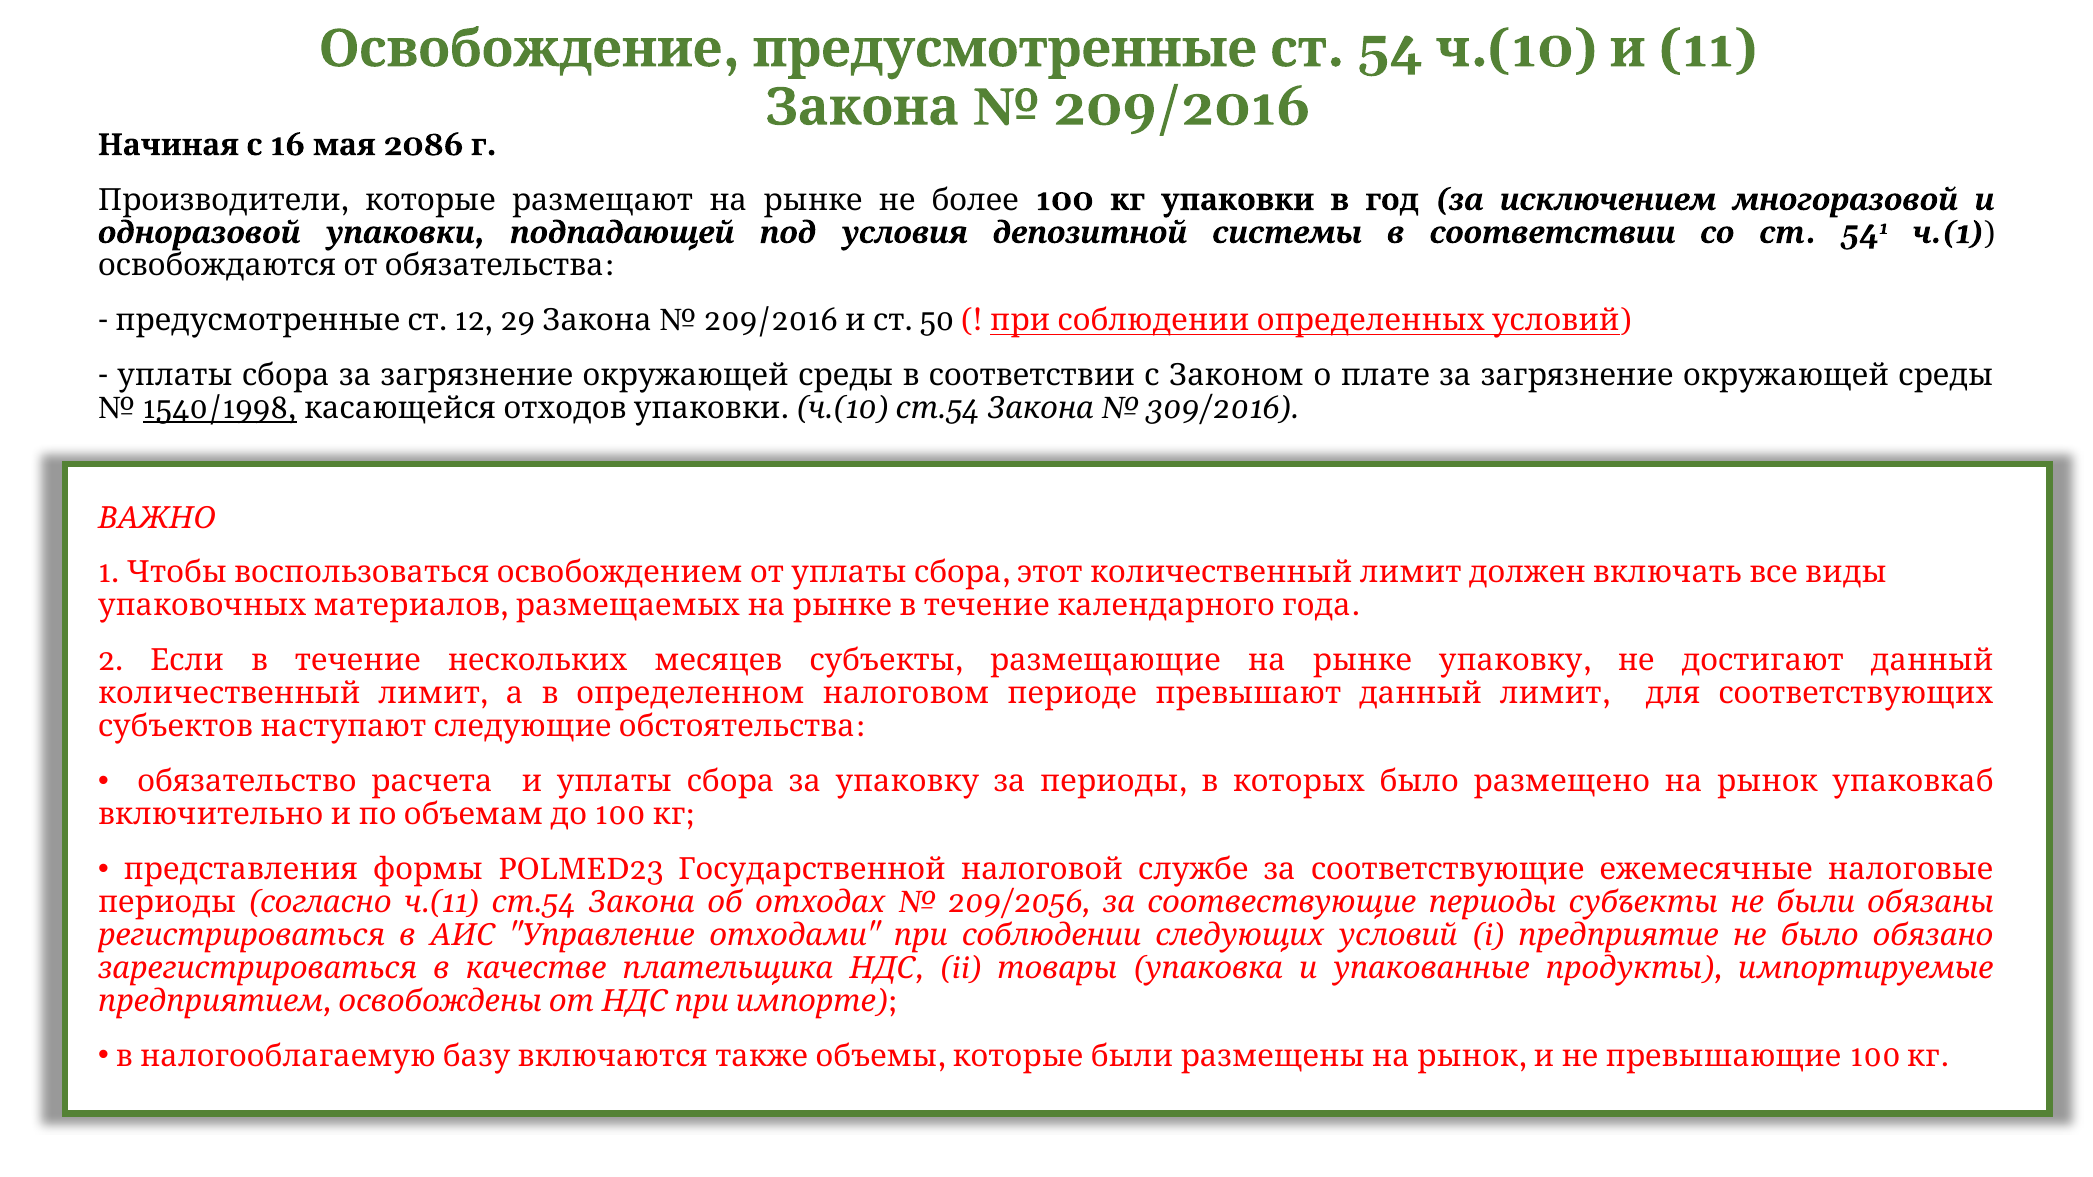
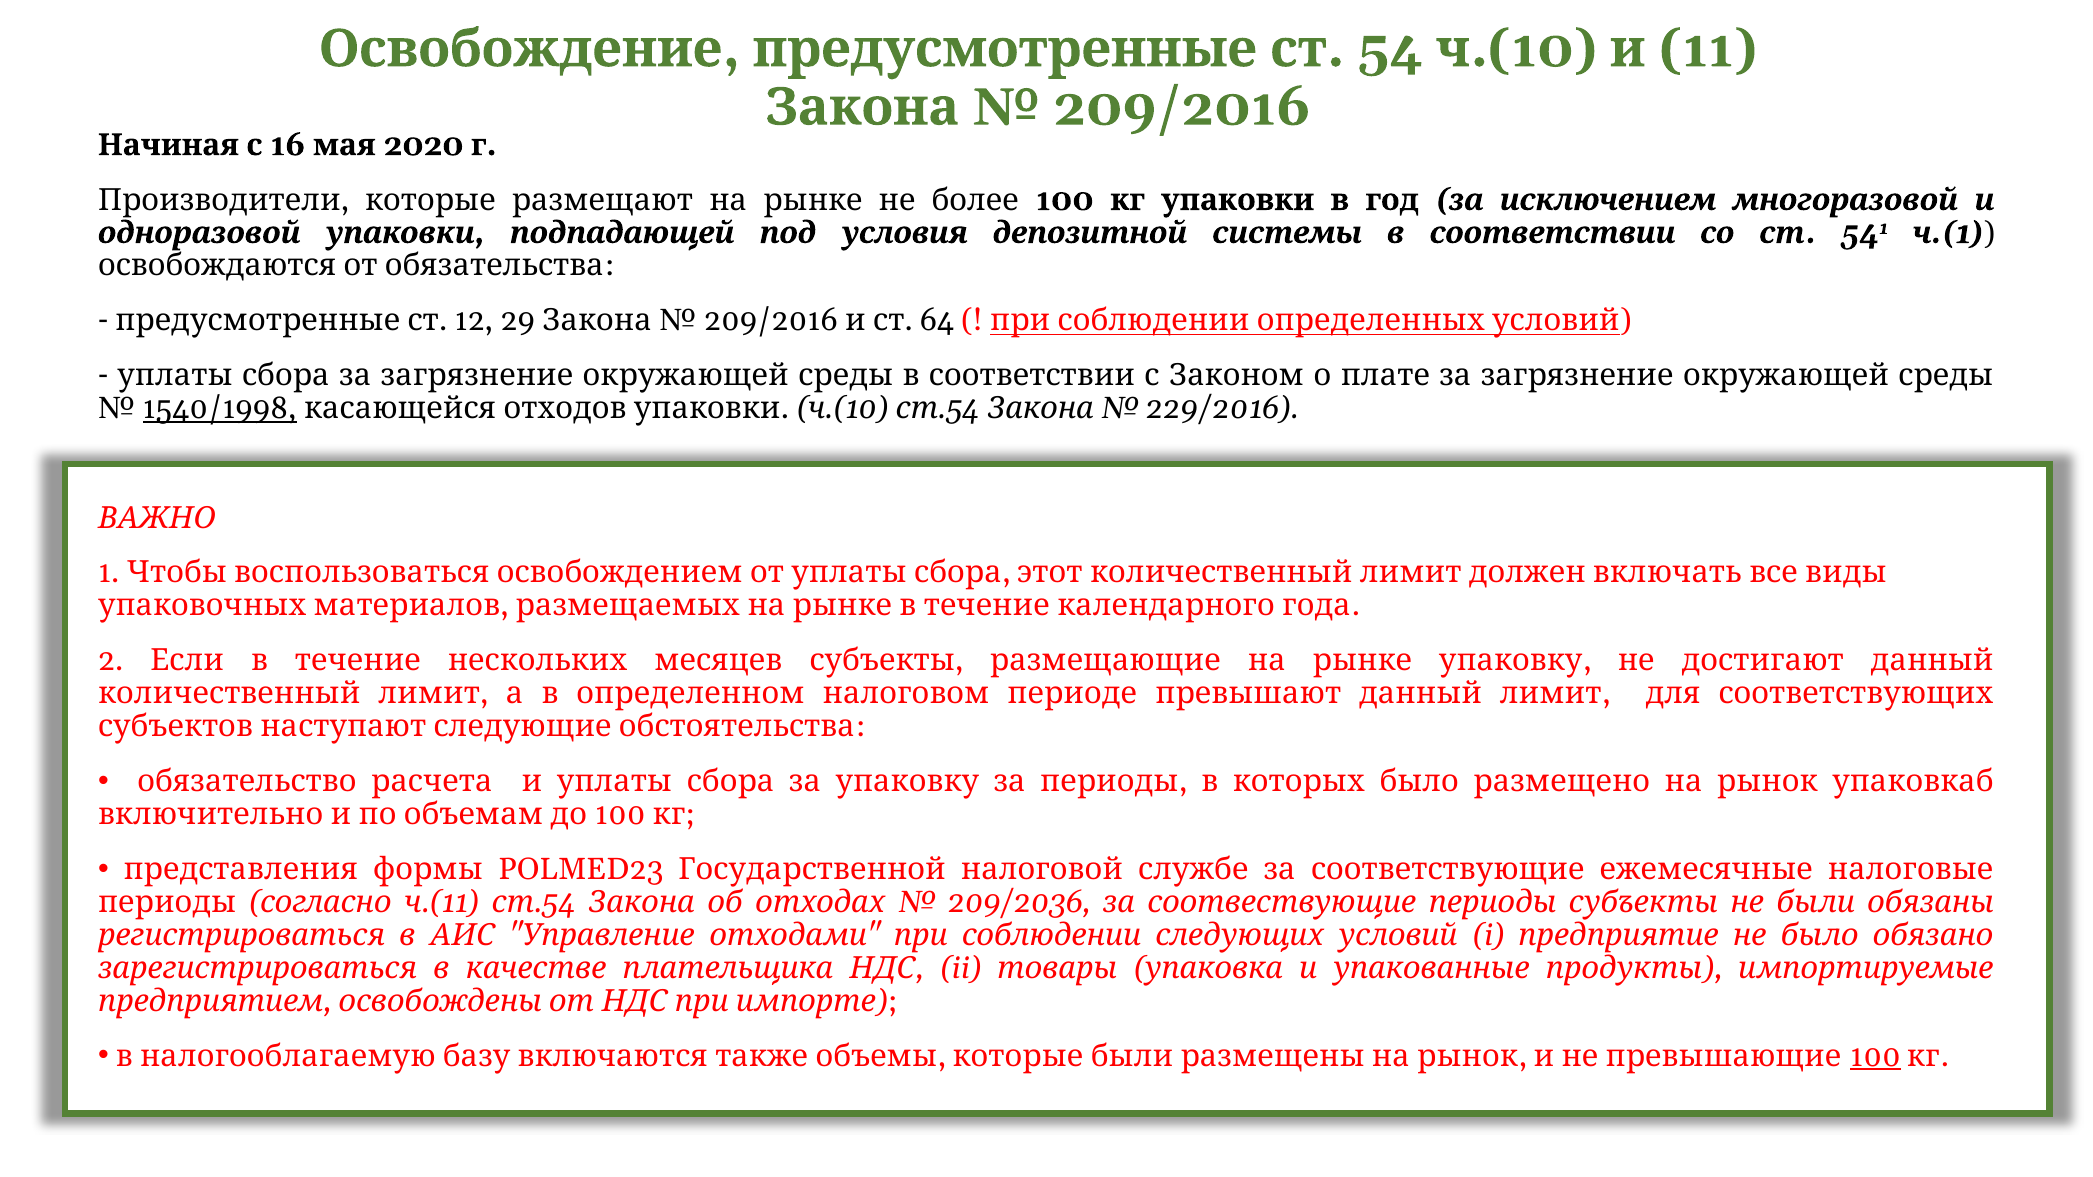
2086: 2086 -> 2020
50: 50 -> 64
309/2016: 309/2016 -> 229/2016
209/2056: 209/2056 -> 209/2036
100 at (1875, 1056) underline: none -> present
